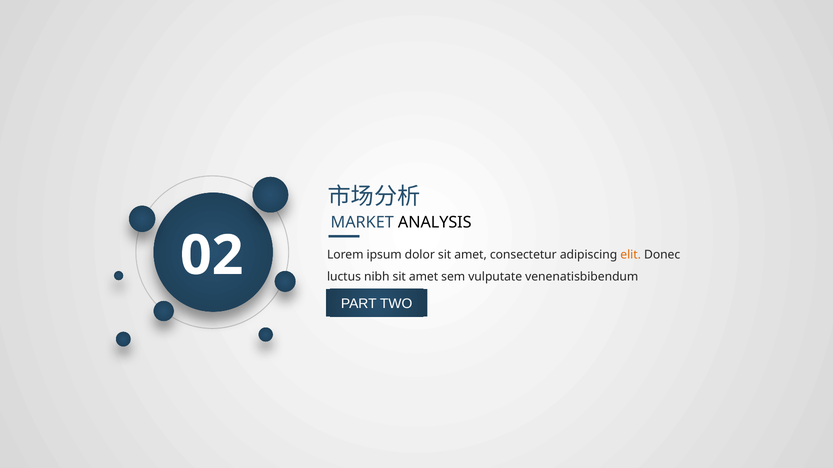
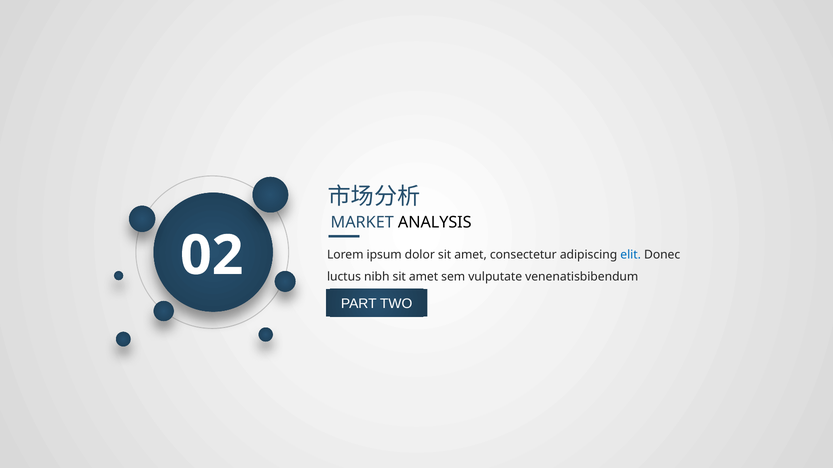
elit colour: orange -> blue
